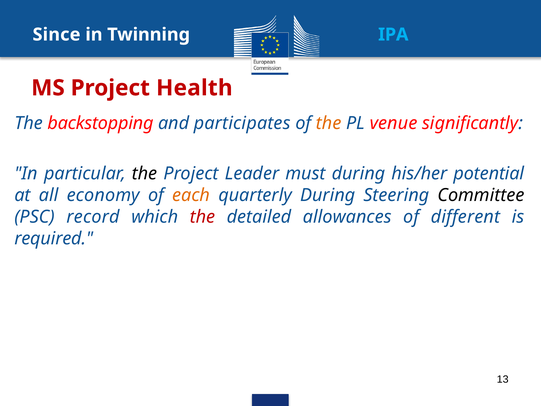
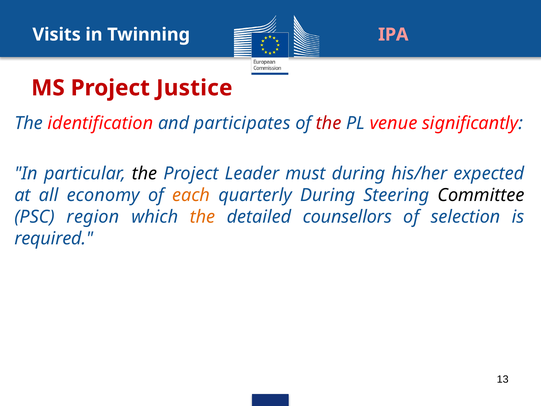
Since: Since -> Visits
IPA colour: light blue -> pink
Health: Health -> Justice
backstopping: backstopping -> identification
the at (329, 123) colour: orange -> red
potential: potential -> expected
record: record -> region
the at (203, 217) colour: red -> orange
allowances: allowances -> counsellors
different: different -> selection
